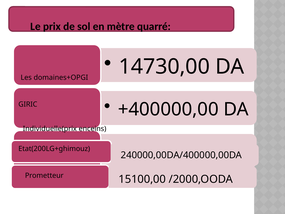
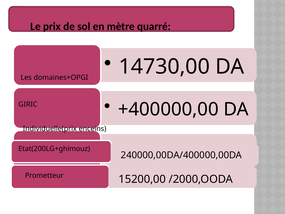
15100,00: 15100,00 -> 15200,00
